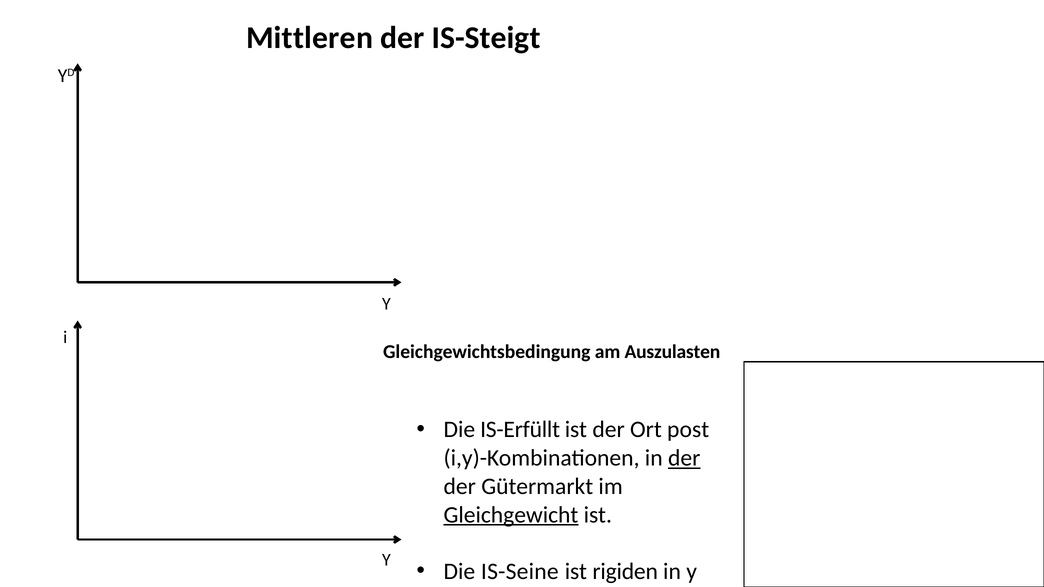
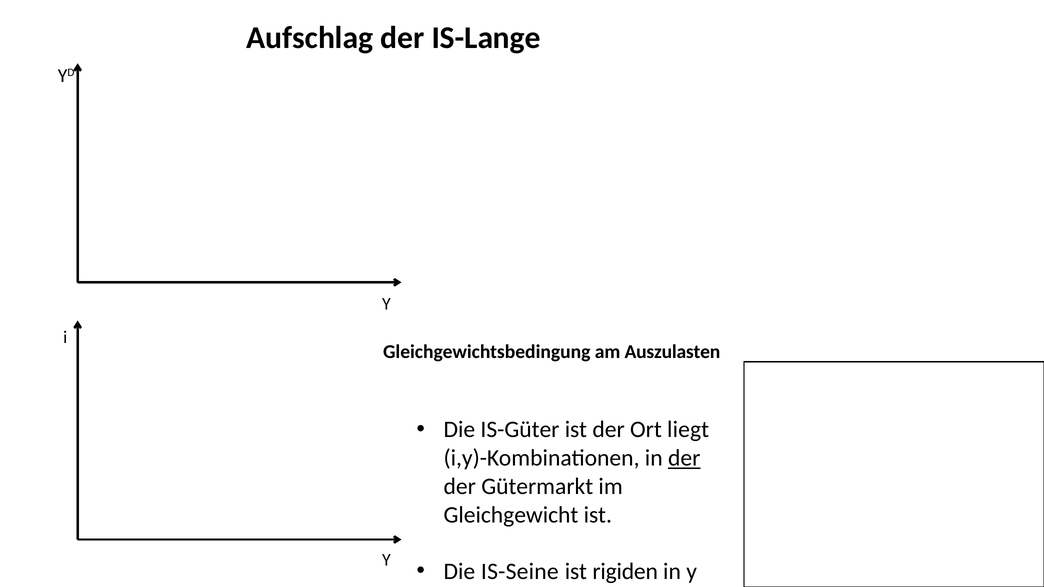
Mittleren: Mittleren -> Aufschlag
IS-Steigt: IS-Steigt -> IS-Lange
IS-Erfüllt: IS-Erfüllt -> IS-Güter
post: post -> liegt
Gleichgewicht underline: present -> none
